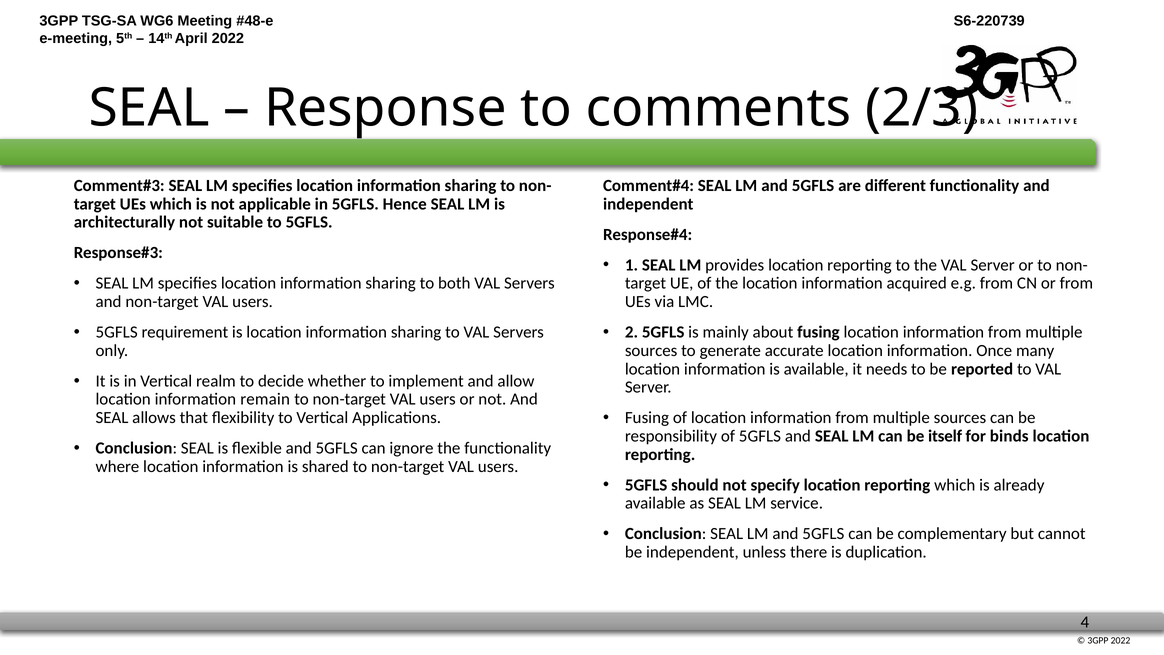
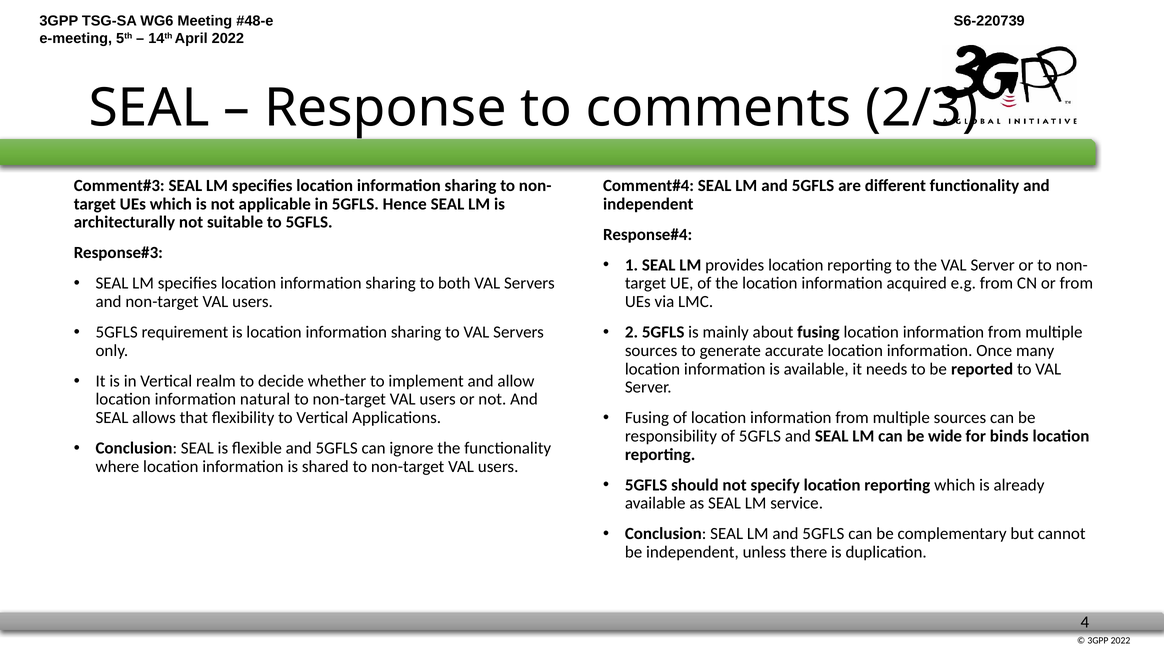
remain: remain -> natural
itself: itself -> wide
